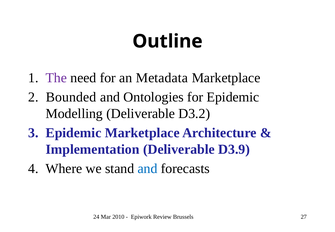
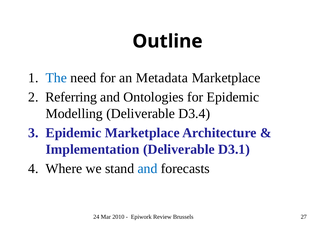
The colour: purple -> blue
Bounded: Bounded -> Referring
D3.2: D3.2 -> D3.4
D3.9: D3.9 -> D3.1
